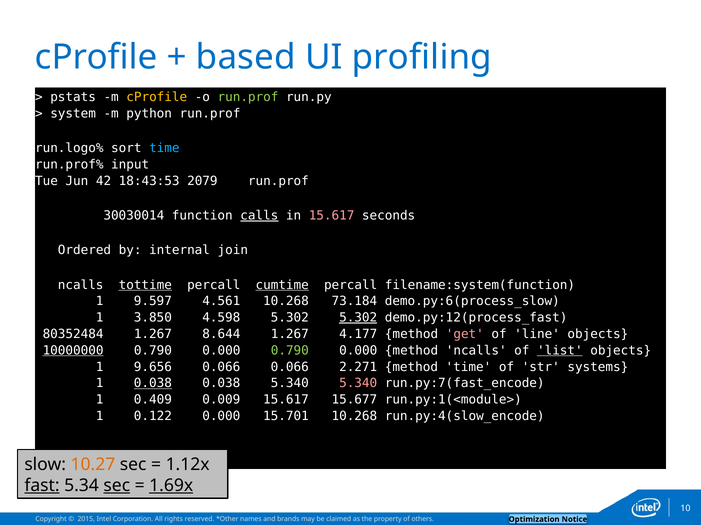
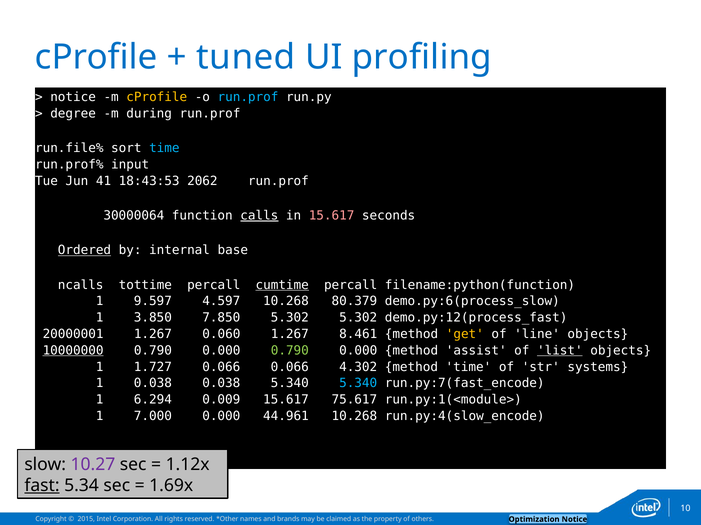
based: based -> tuned
pstats at (73, 97): pstats -> notice
run.prof at (248, 97) colour: light green -> light blue
system: system -> degree
python: python -> during
run.logo%: run.logo% -> run.file%
42: 42 -> 41
2079: 2079 -> 2062
30030014: 30030014 -> 30000064
Ordered underline: none -> present
join: join -> base
tottime underline: present -> none
filename:system(function: filename:system(function -> filename:python(function
4.561: 4.561 -> 4.597
73.184: 73.184 -> 80.379
4.598: 4.598 -> 7.850
5.302 at (358, 318) underline: present -> none
80352484: 80352484 -> 20000001
8.644: 8.644 -> 0.060
4.177: 4.177 -> 8.461
get colour: pink -> yellow
method ncalls: ncalls -> assist
9.656: 9.656 -> 1.727
2.271: 2.271 -> 4.302
0.038 at (153, 384) underline: present -> none
5.340 at (358, 384) colour: pink -> light blue
0.409: 0.409 -> 6.294
15.677: 15.677 -> 75.617
0.122: 0.122 -> 7.000
15.701: 15.701 -> 44.961
10.27 colour: orange -> purple
sec at (117, 486) underline: present -> none
1.69x underline: present -> none
